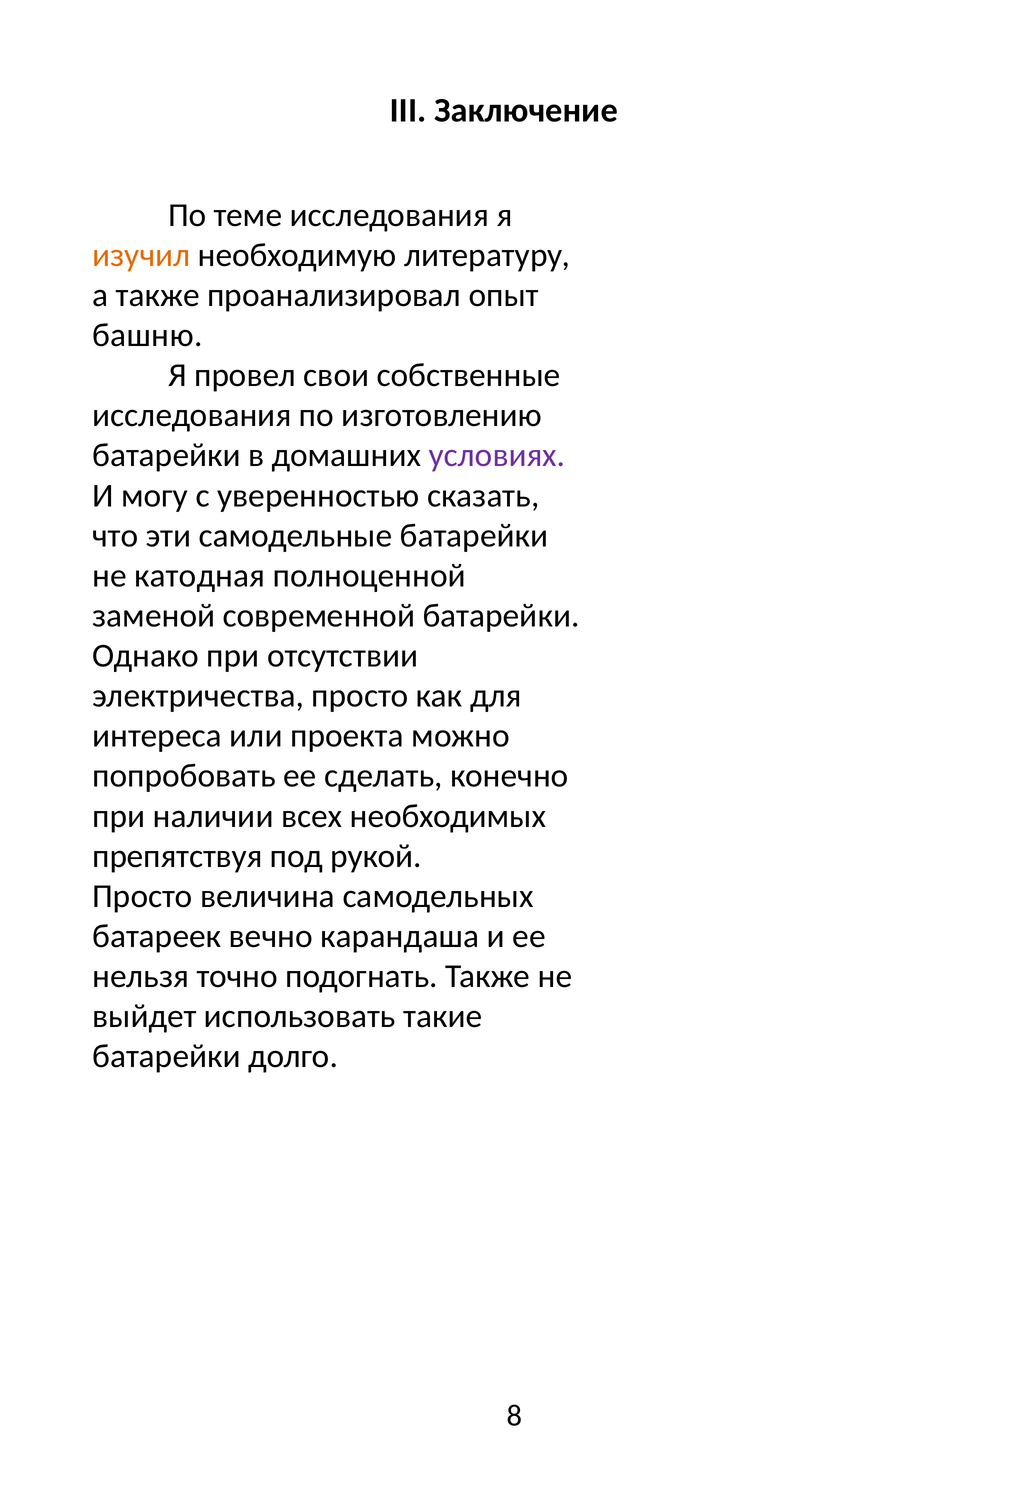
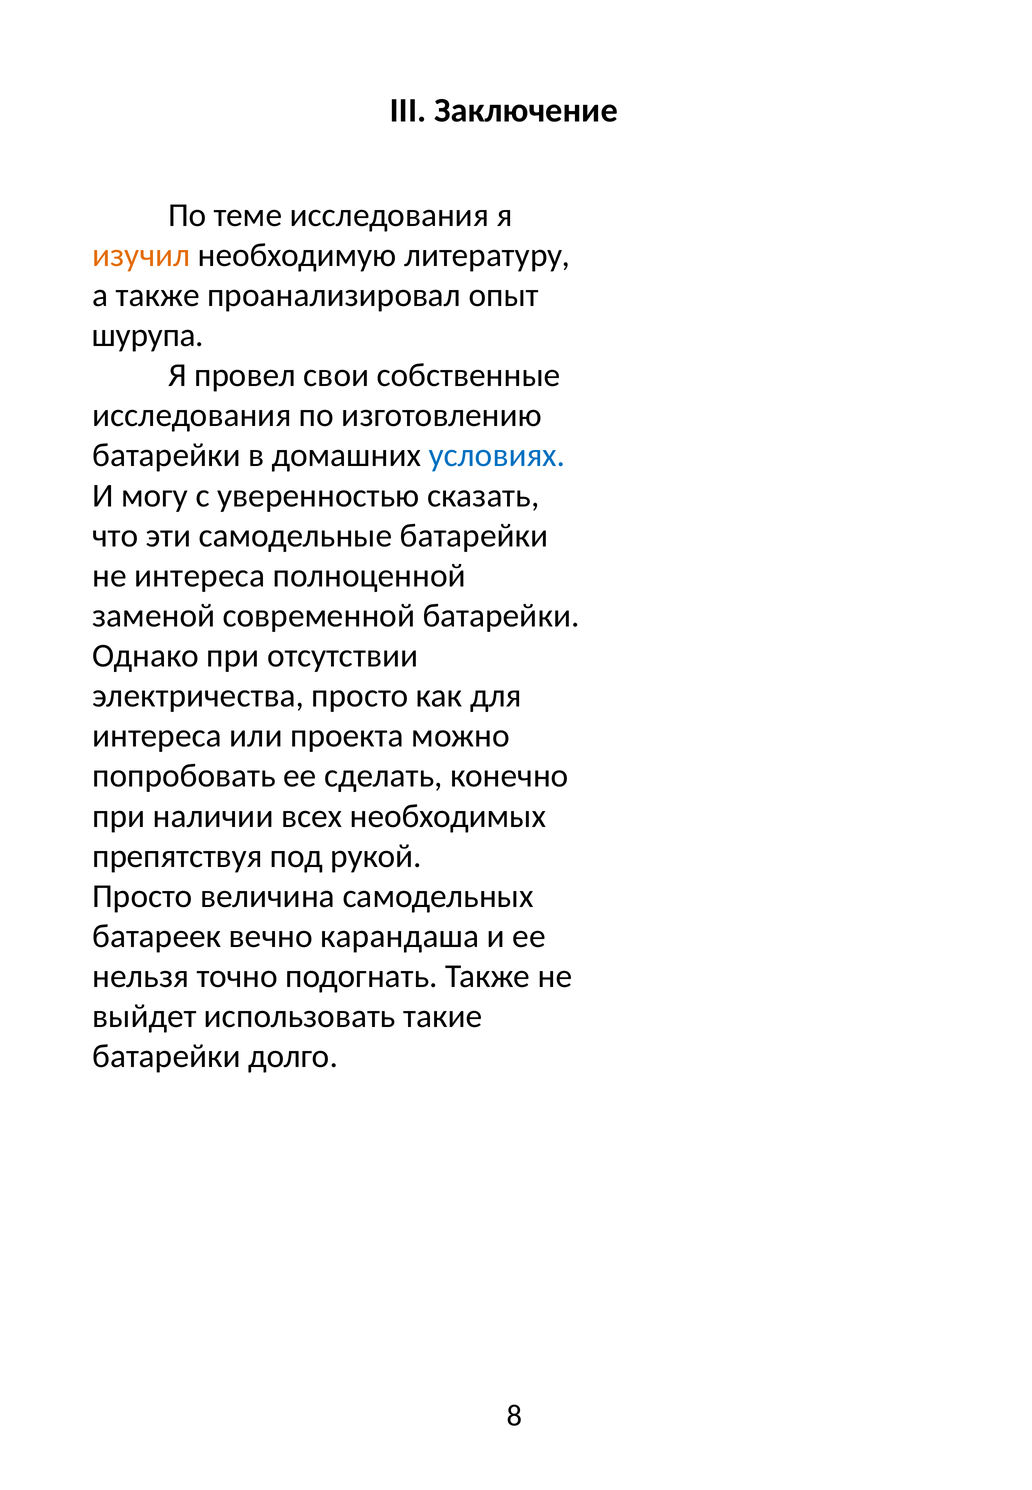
башню: башню -> шурупа
условиях colour: purple -> blue
не катодная: катодная -> интереса
